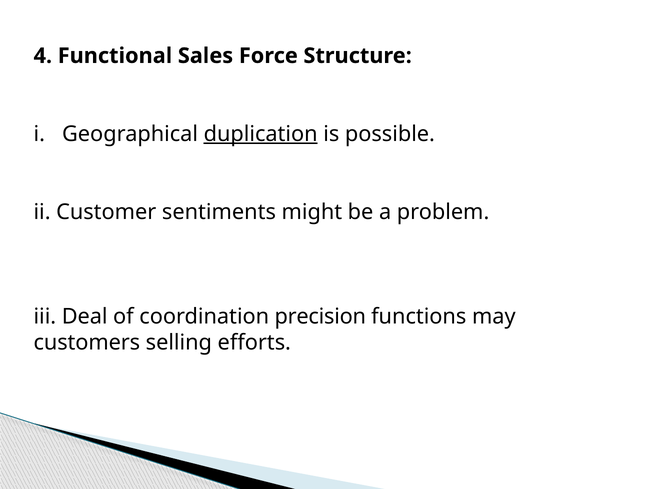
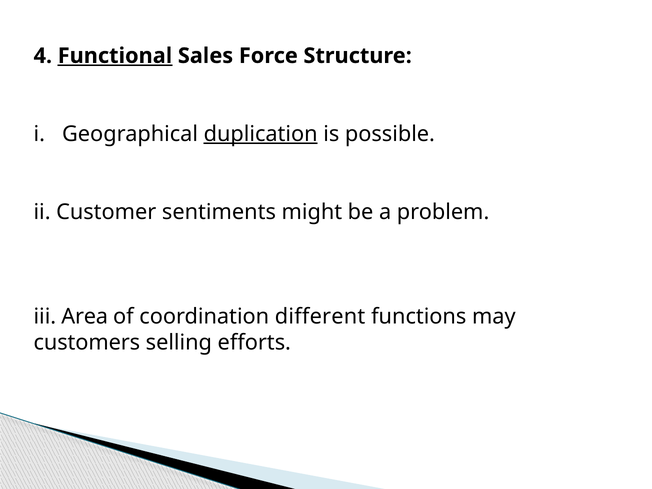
Functional underline: none -> present
Deal: Deal -> Area
precision: precision -> different
